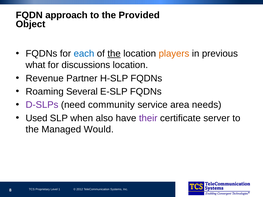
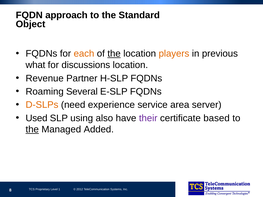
Provided: Provided -> Standard
each colour: blue -> orange
D-SLPs colour: purple -> orange
community: community -> experience
needs: needs -> server
when: when -> using
server: server -> based
the at (32, 130) underline: none -> present
Would: Would -> Added
